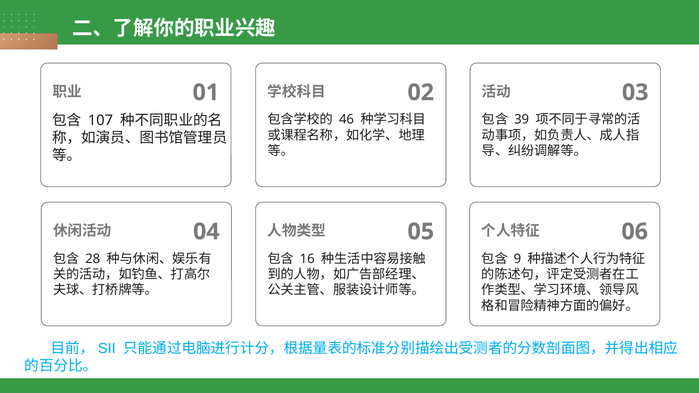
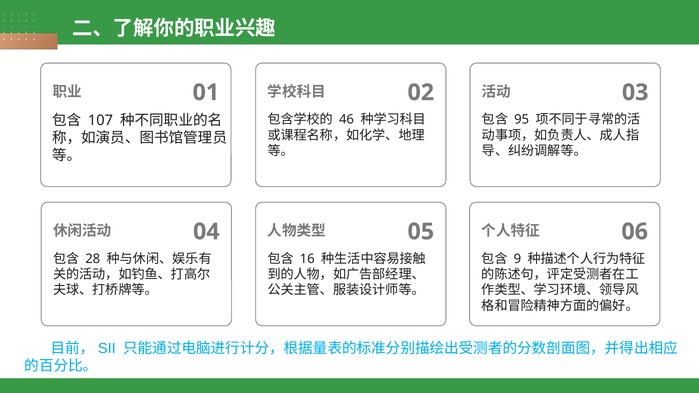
39: 39 -> 95
